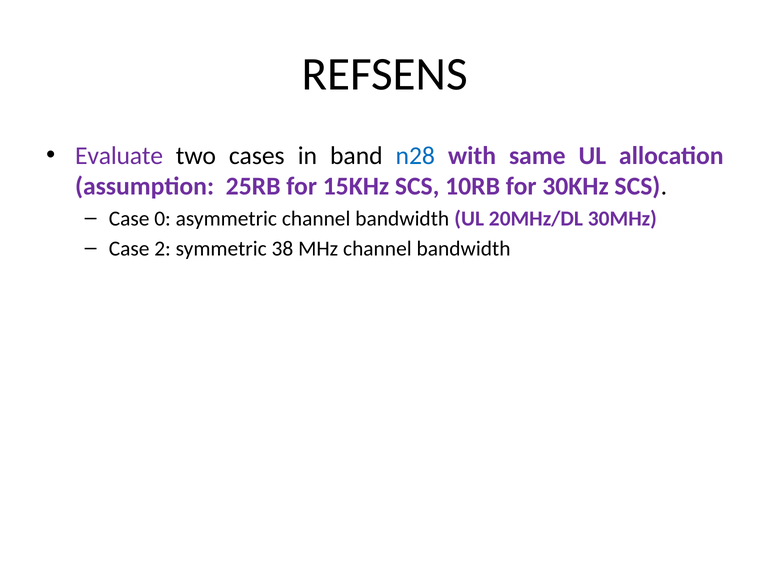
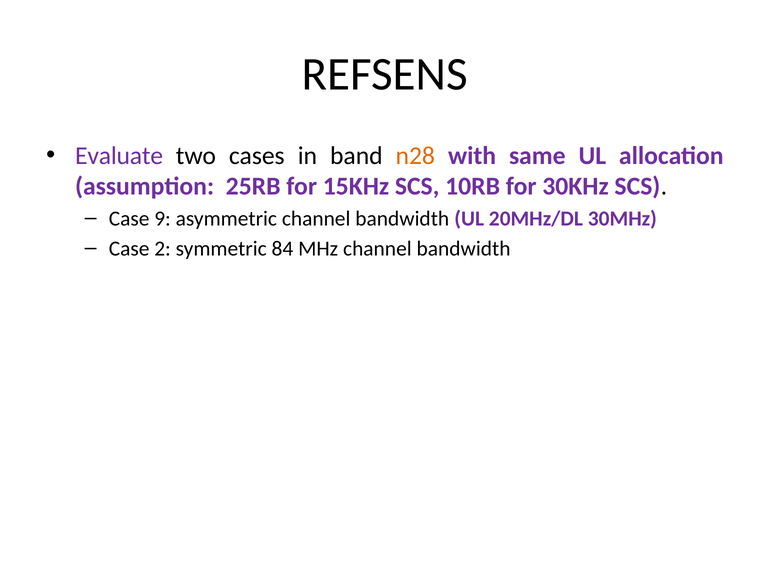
n28 colour: blue -> orange
0: 0 -> 9
38: 38 -> 84
